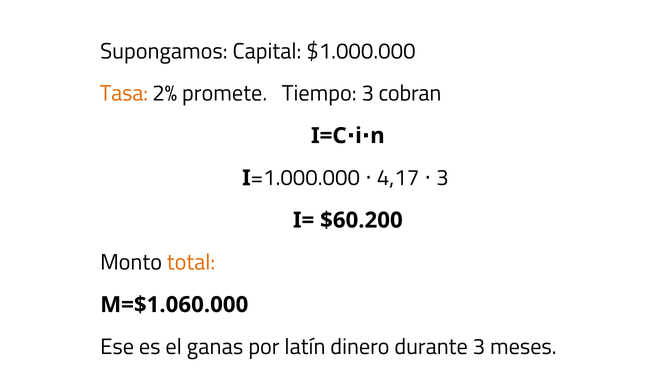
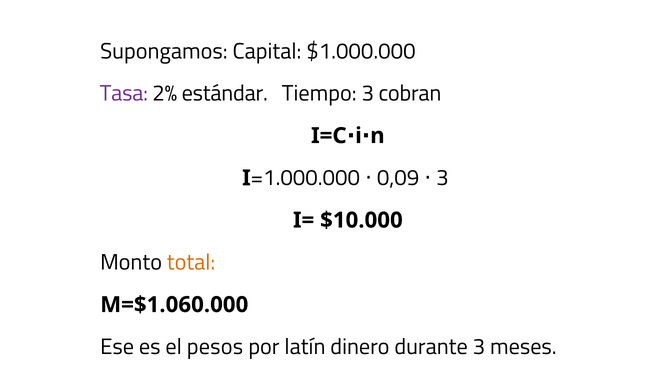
Tasa colour: orange -> purple
promete: promete -> estándar
4,17: 4,17 -> 0,09
$60.200: $60.200 -> $10.000
ganas: ganas -> pesos
